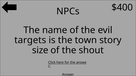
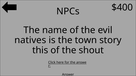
targets: targets -> natives
size: size -> this
